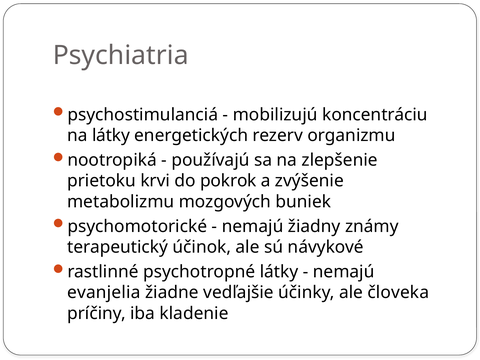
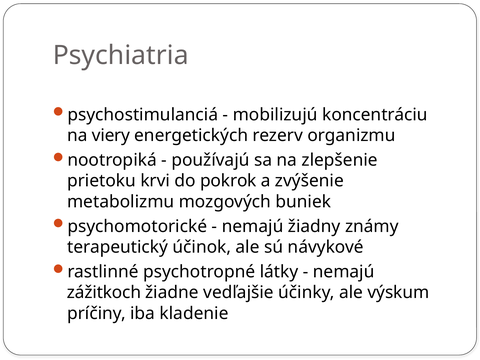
na látky: látky -> viery
evanjelia: evanjelia -> zážitkoch
človeka: človeka -> výskum
